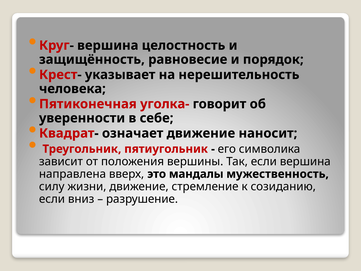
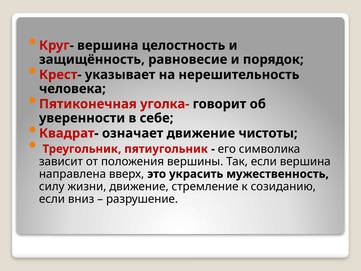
наносит: наносит -> чистоты
мандалы: мандалы -> украсить
